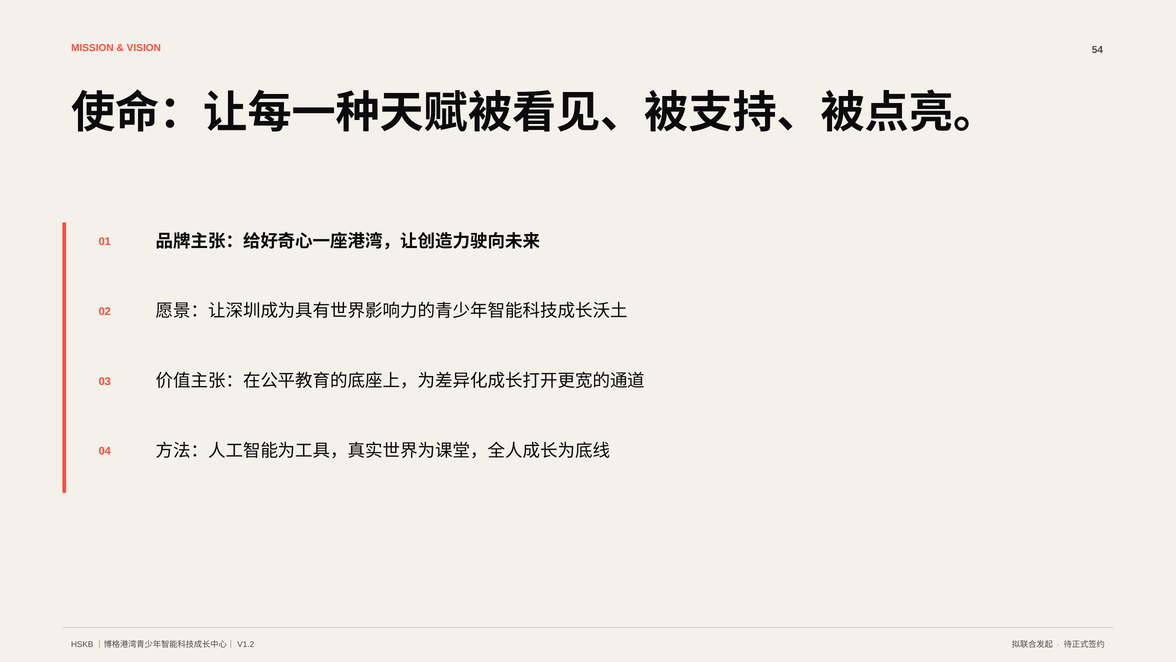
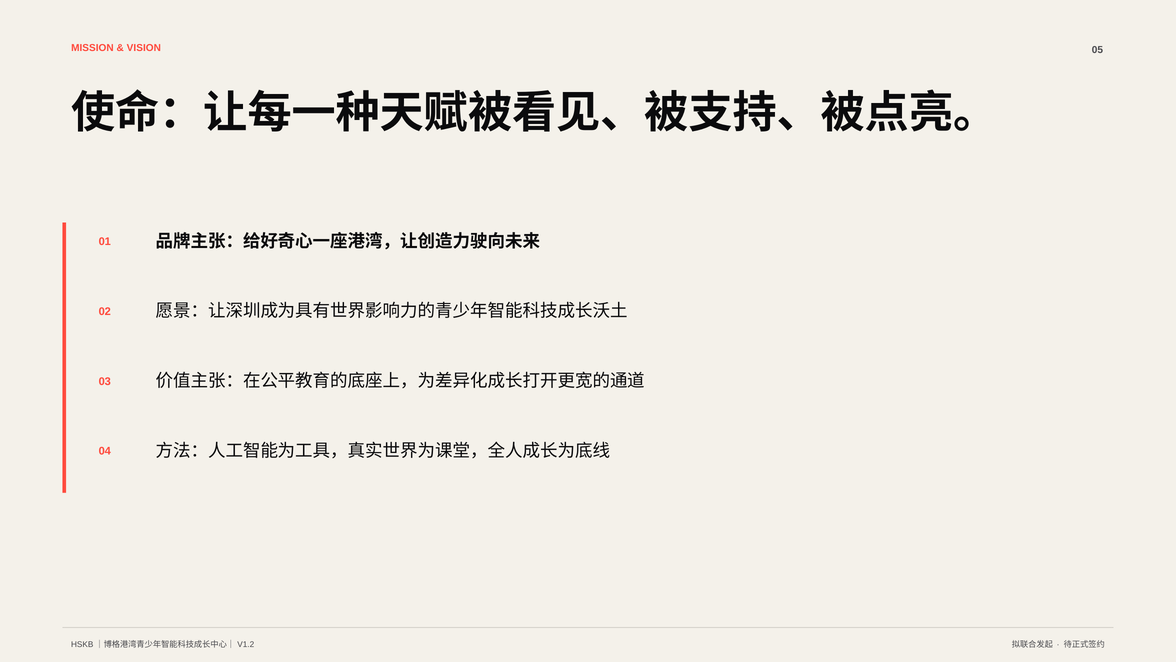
54: 54 -> 05
